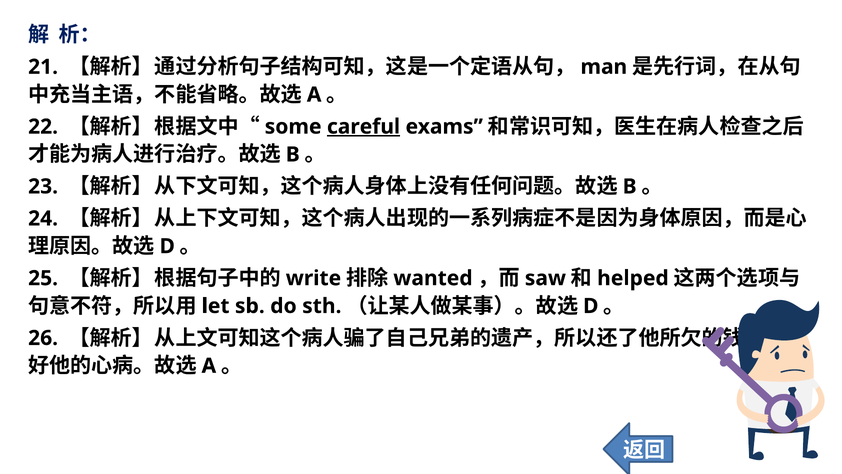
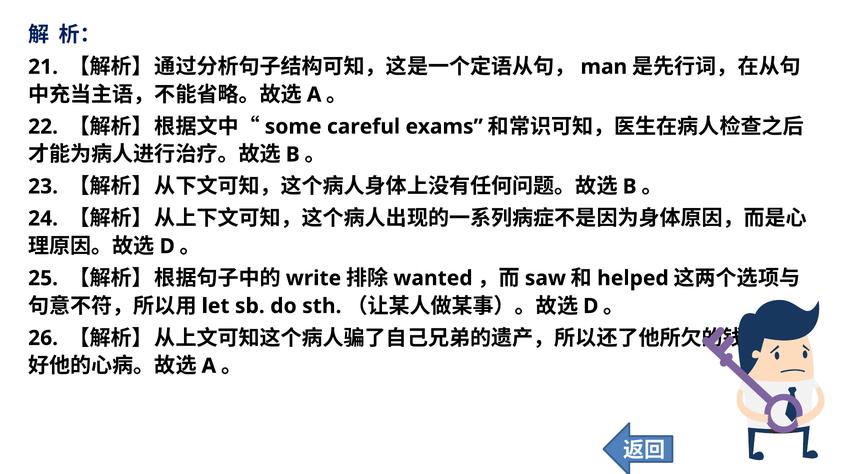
careful underline: present -> none
